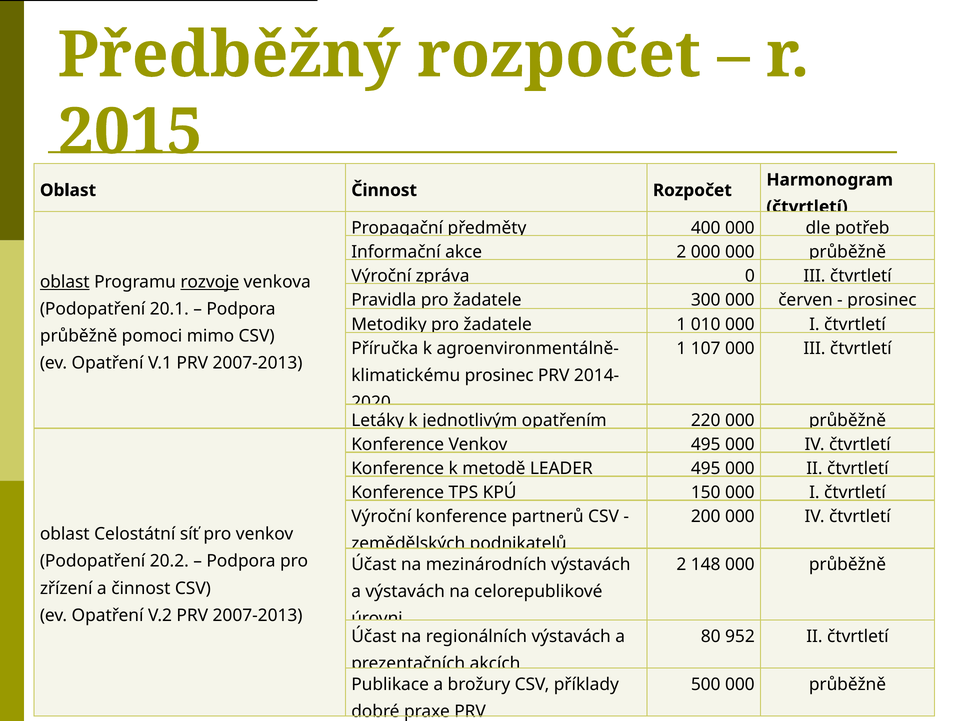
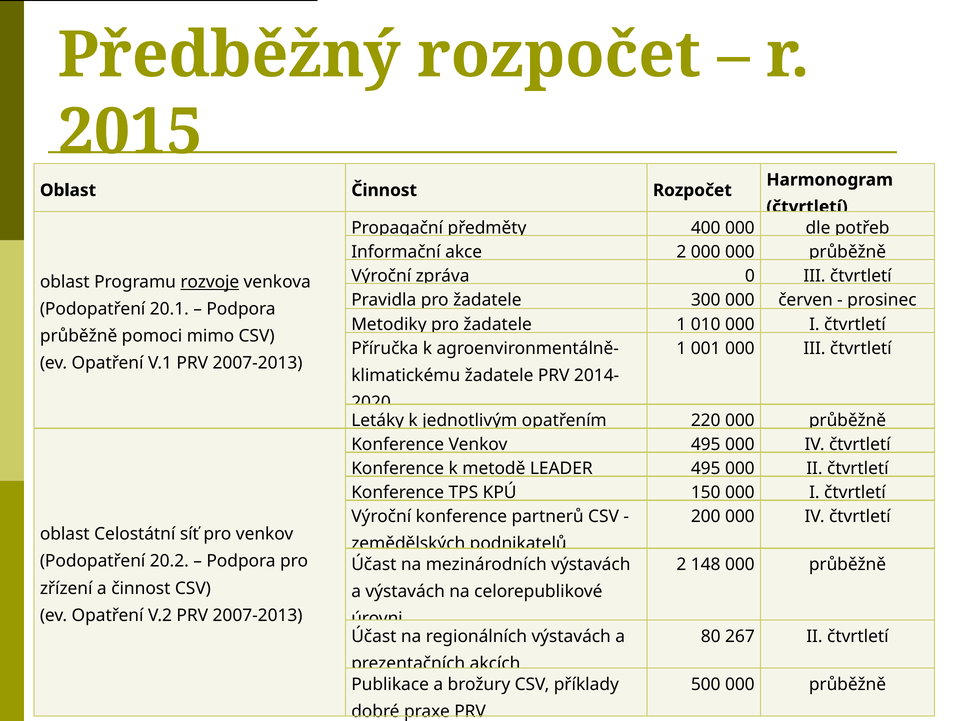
oblast at (65, 282) underline: present -> none
107: 107 -> 001
prosinec at (499, 375): prosinec -> žadatele
952: 952 -> 267
